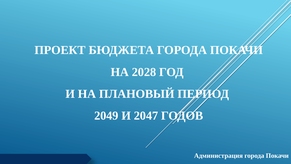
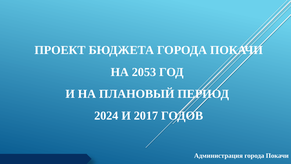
2028: 2028 -> 2053
2049: 2049 -> 2024
2047: 2047 -> 2017
